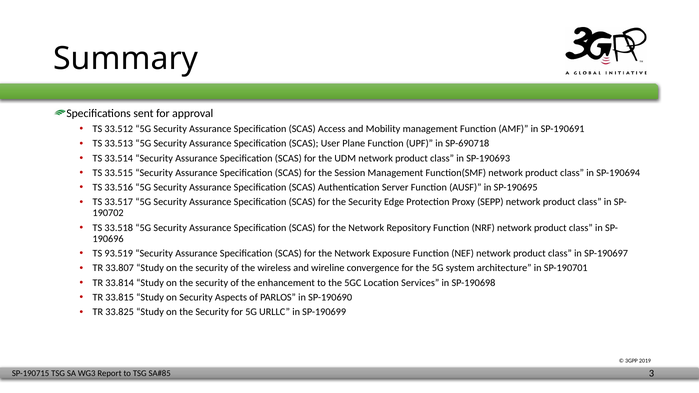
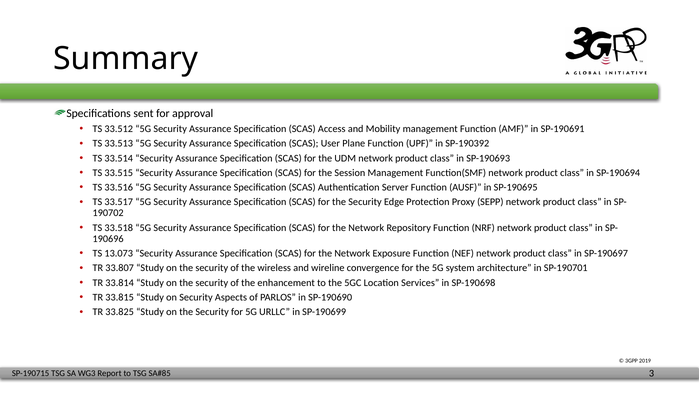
SP-690718: SP-690718 -> SP-190392
93.519: 93.519 -> 13.073
